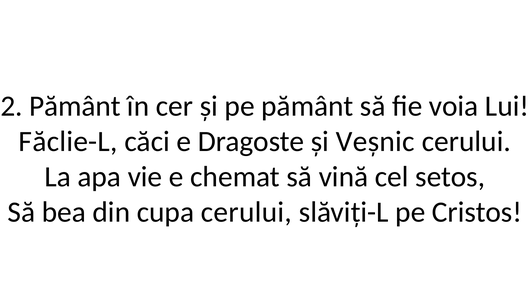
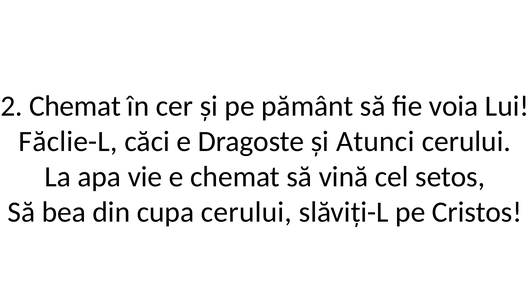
2 Pământ: Pământ -> Chemat
Veșnic: Veșnic -> Atunci
